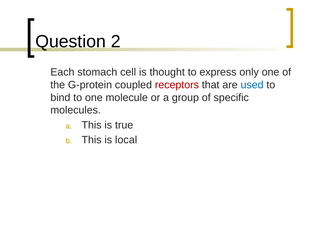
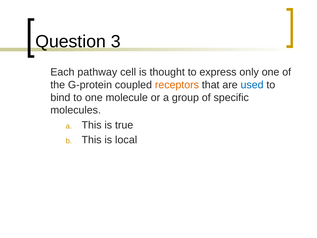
2: 2 -> 3
stomach: stomach -> pathway
receptors colour: red -> orange
